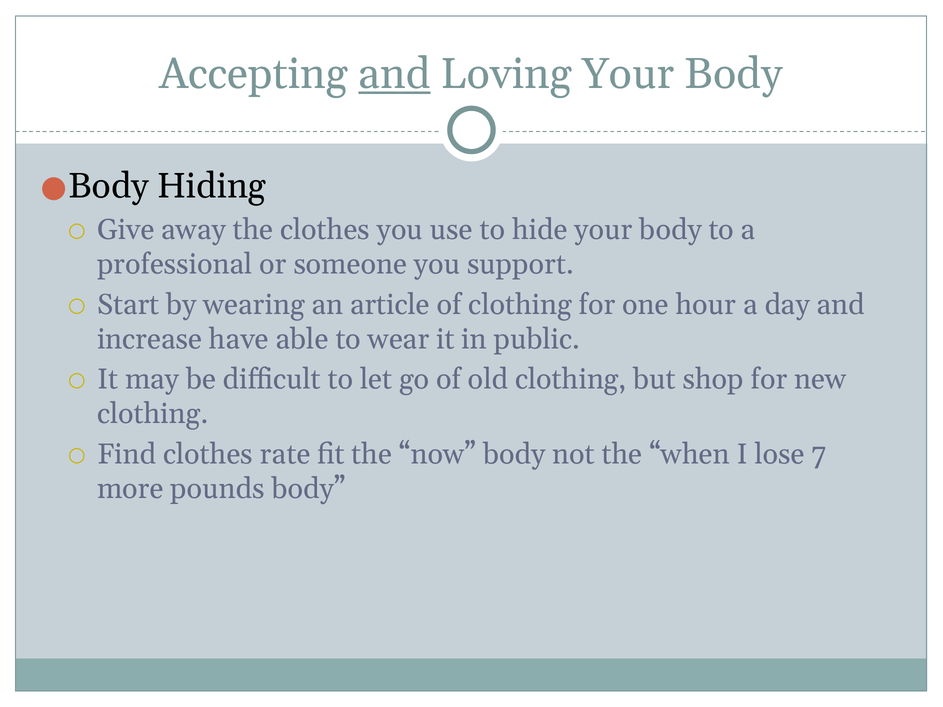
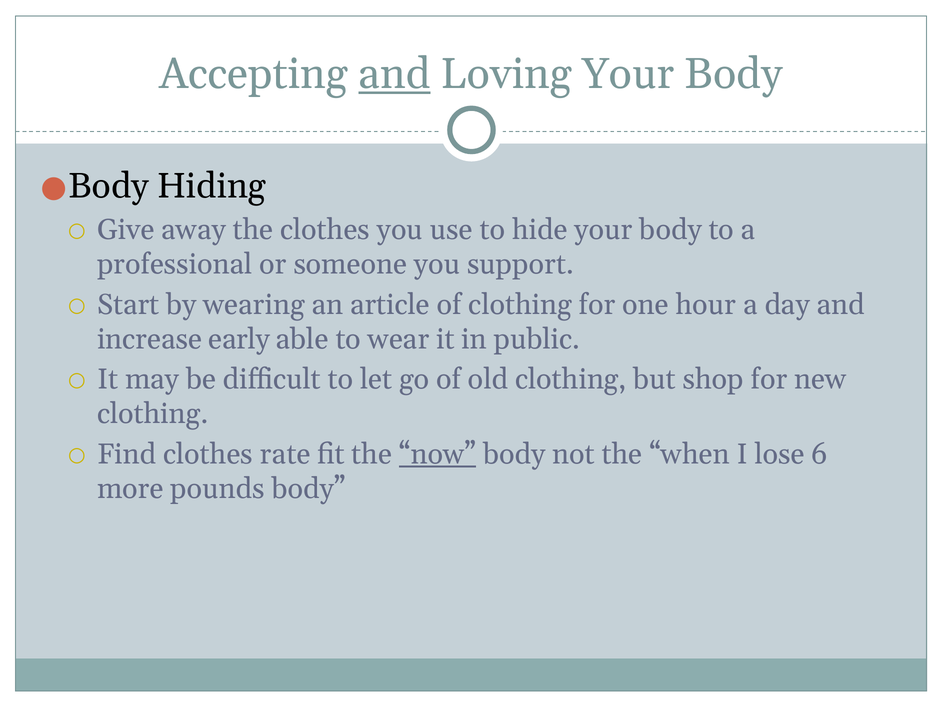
have: have -> early
now underline: none -> present
7: 7 -> 6
